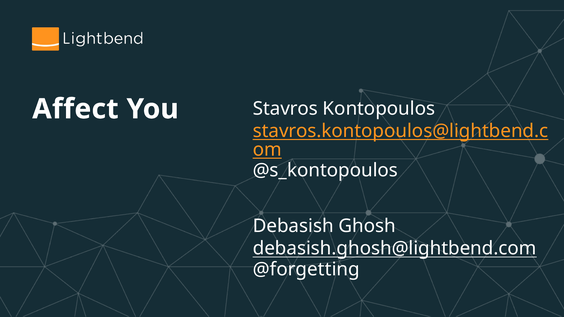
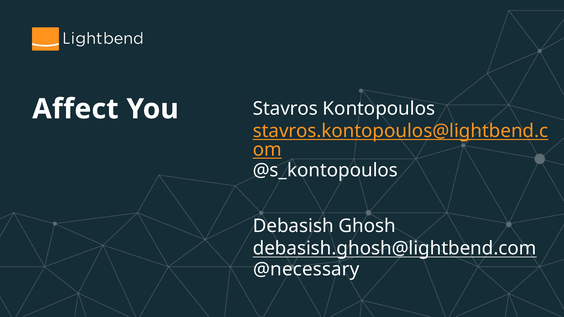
@forgetting: @forgetting -> @necessary
